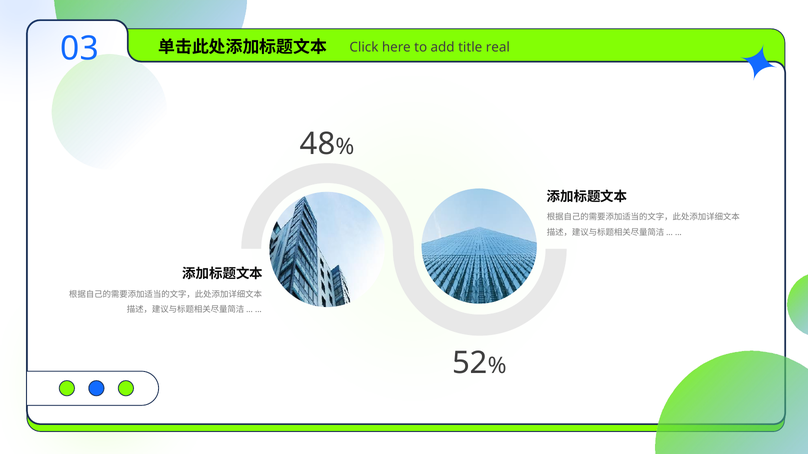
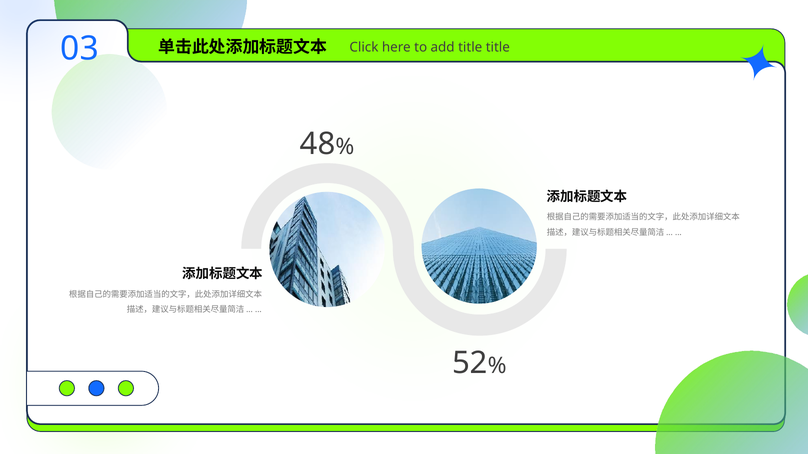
title real: real -> title
